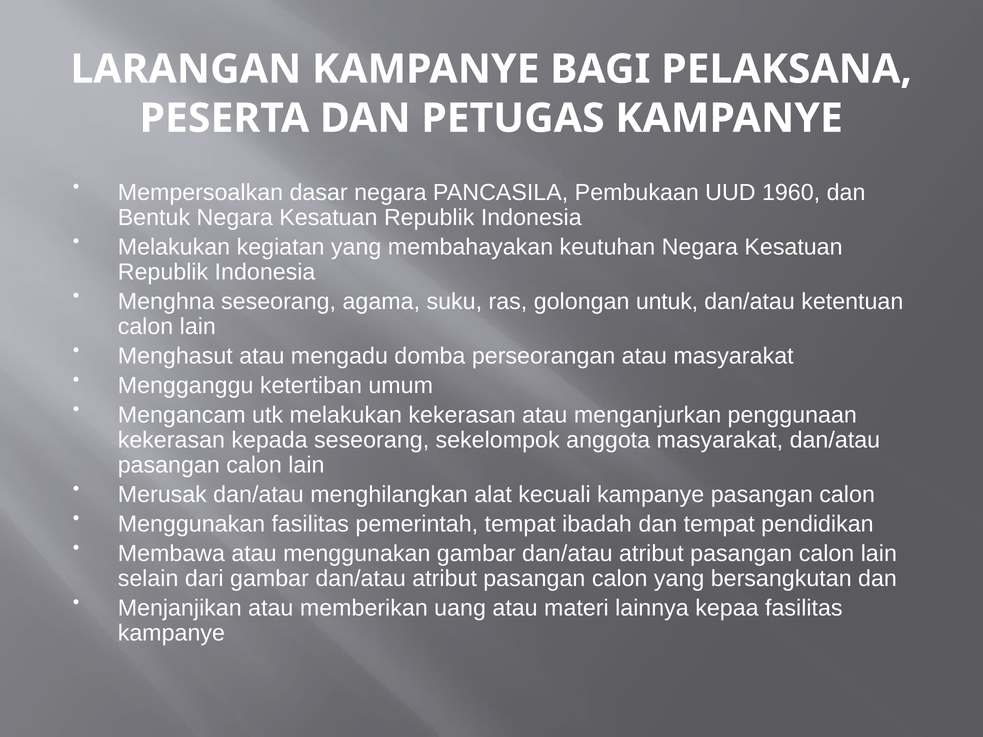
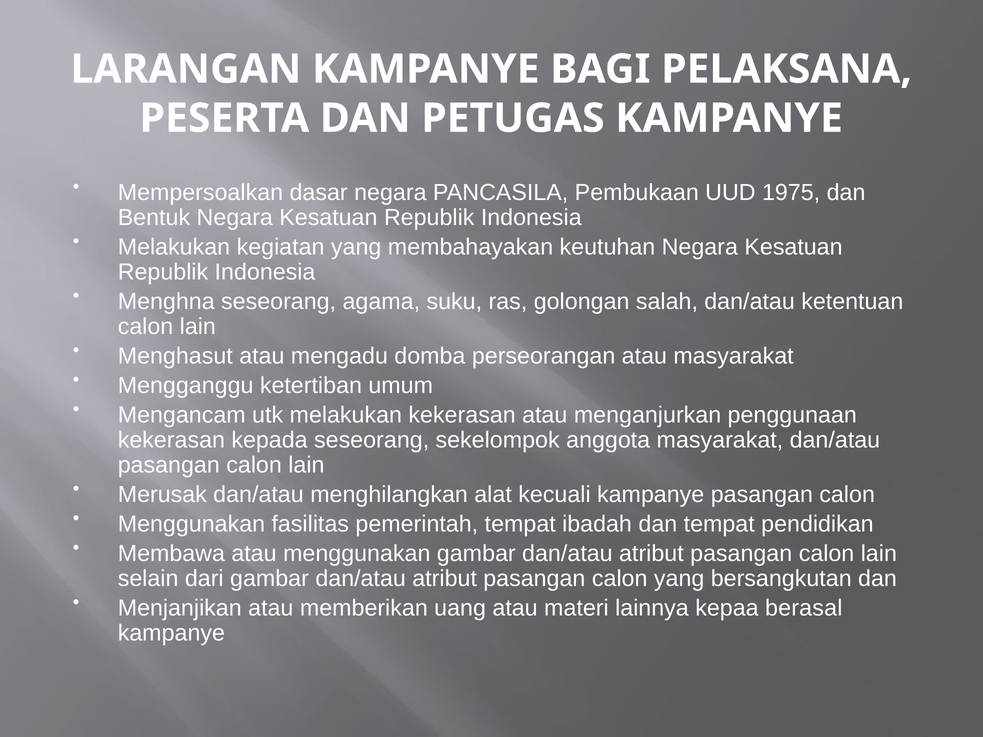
1960: 1960 -> 1975
untuk: untuk -> salah
kepaa fasilitas: fasilitas -> berasal
